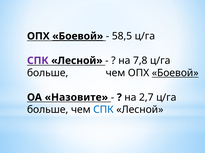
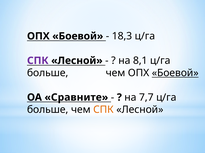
Боевой at (78, 36) underline: present -> none
58,5: 58,5 -> 18,3
7,8: 7,8 -> 8,1
Назовите: Назовите -> Сравните
2,7: 2,7 -> 7,7
СПК at (103, 110) colour: blue -> orange
